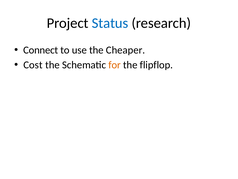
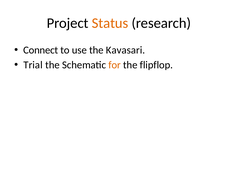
Status colour: blue -> orange
Cheaper: Cheaper -> Kavasari
Cost: Cost -> Trial
